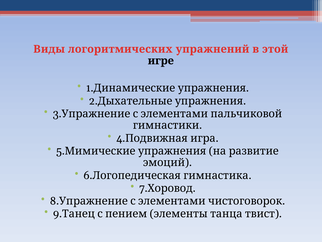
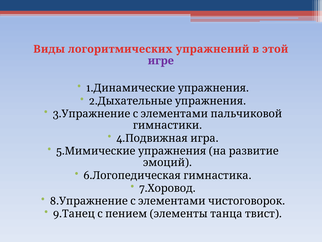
игре colour: black -> purple
